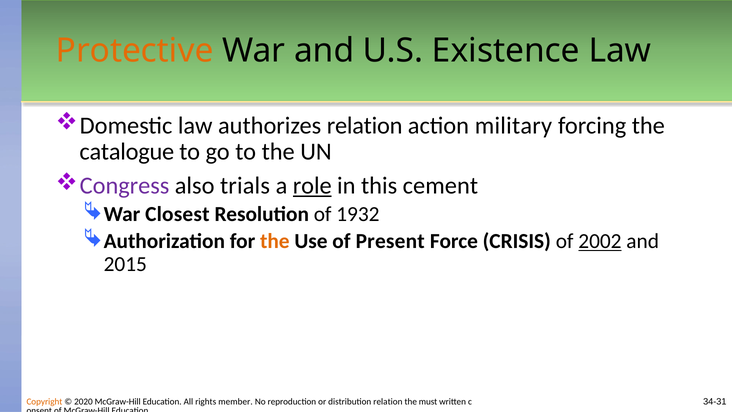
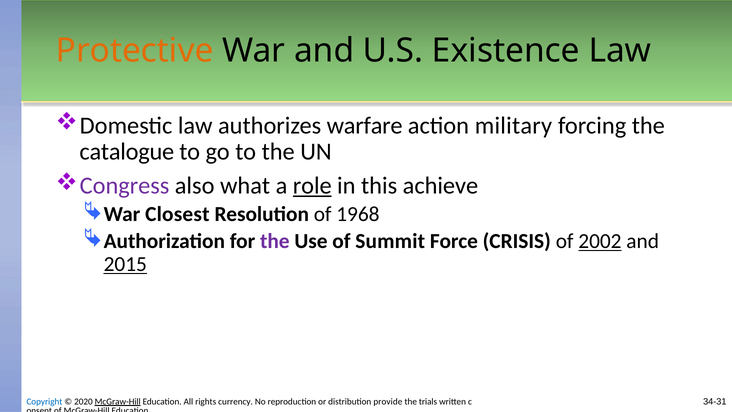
authorizes relation: relation -> warfare
trials: trials -> what
cement: cement -> achieve
1932: 1932 -> 1968
the at (275, 241) colour: orange -> purple
Present: Present -> Summit
2015 underline: none -> present
Copyright colour: orange -> blue
McGraw-Hill at (118, 401) underline: none -> present
member: member -> currency
distribution relation: relation -> provide
must: must -> trials
